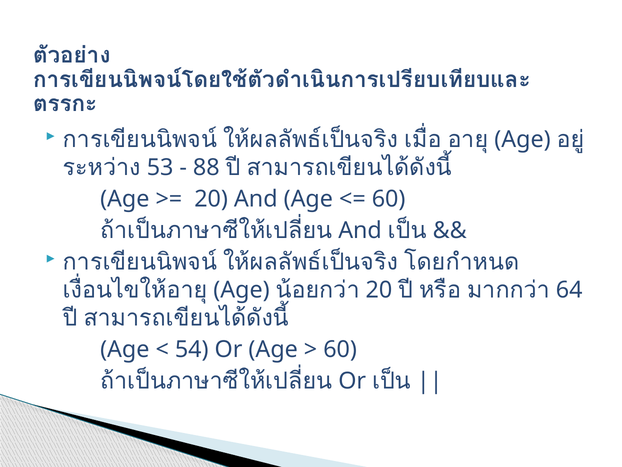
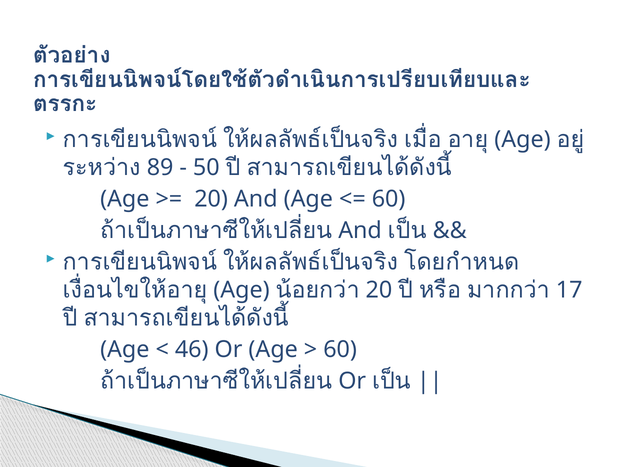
53: 53 -> 89
88: 88 -> 50
64: 64 -> 17
54: 54 -> 46
